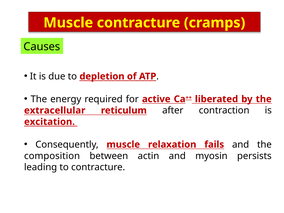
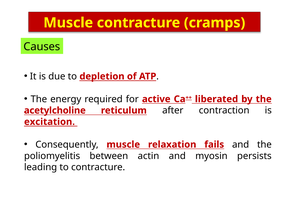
extracellular: extracellular -> acetylcholine
composition: composition -> poliomyelitis
